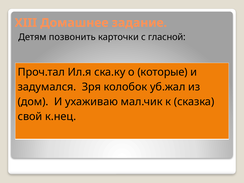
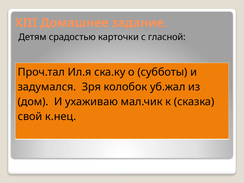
позвонить: позвонить -> срадостью
которые: которые -> субботы
